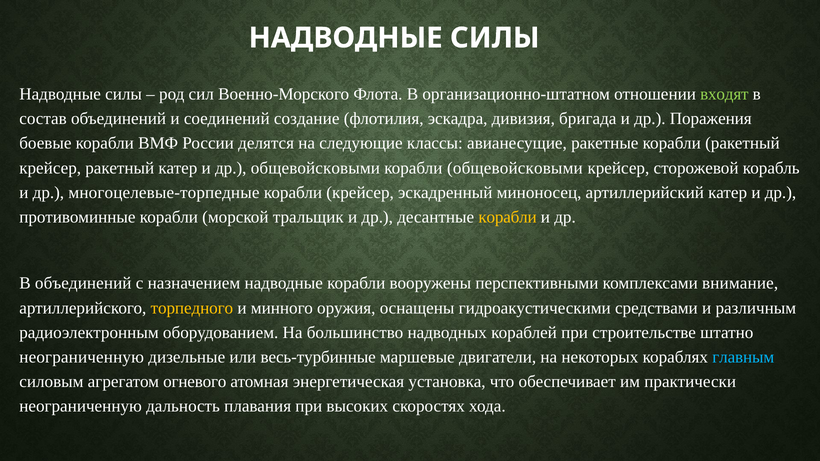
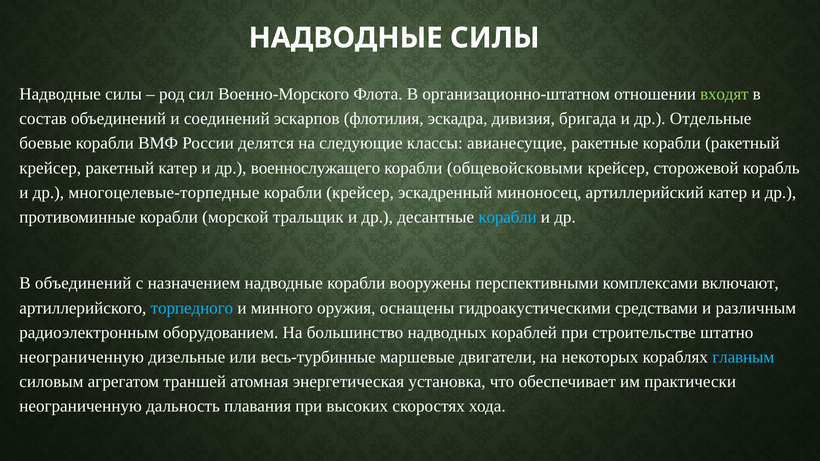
создание: создание -> эскарпов
Поражения: Поражения -> Отдельные
др общевойсковыми: общевойсковыми -> военнослужащего
корабли at (508, 217) colour: yellow -> light blue
внимание: внимание -> включают
торпедного colour: yellow -> light blue
огневого: огневого -> траншей
